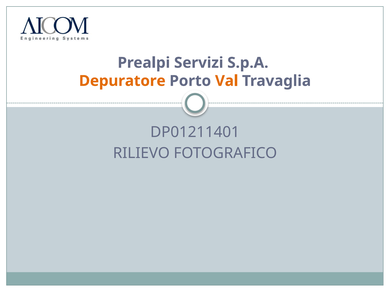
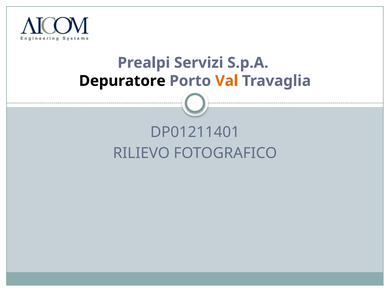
Depuratore colour: orange -> black
